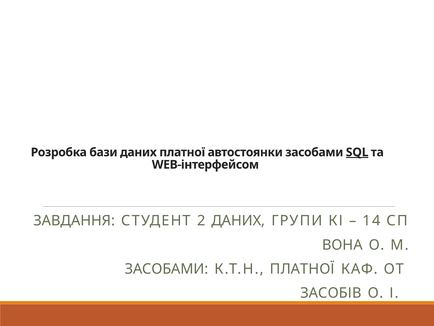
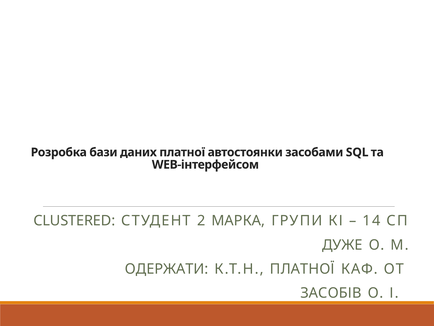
SQL underline: present -> none
ЗАВДАННЯ: ЗАВДАННЯ -> CLUSTERED
2 ДАНИХ: ДАНИХ -> МАРКА
ВОНА: ВОНА -> ДУЖЕ
ЗАСОБАМИ at (167, 269): ЗАСОБАМИ -> ОДЕРЖАТИ
